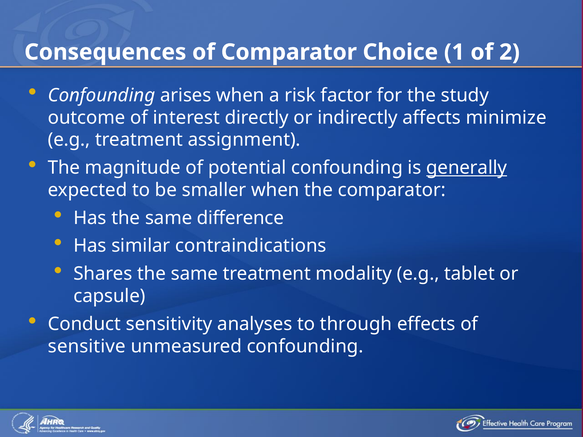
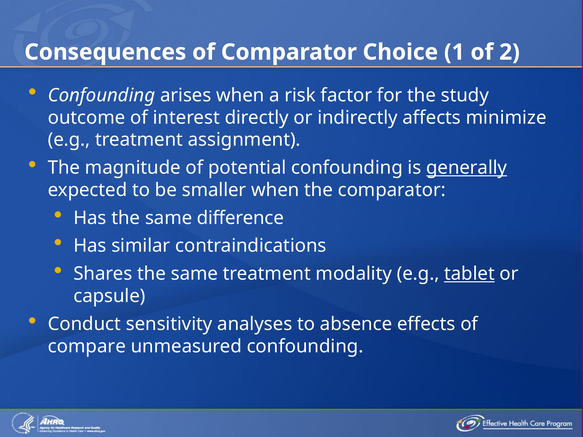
tablet underline: none -> present
through: through -> absence
sensitive: sensitive -> compare
